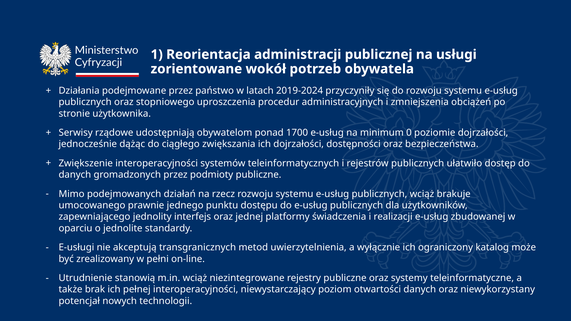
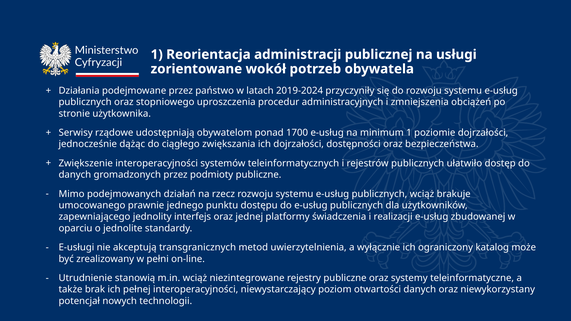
minimum 0: 0 -> 1
